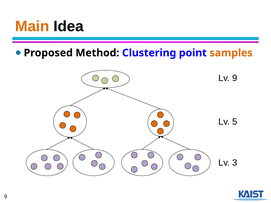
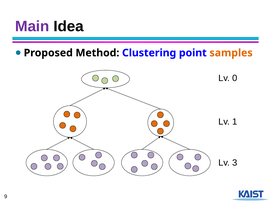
Main colour: orange -> purple
Lv 9: 9 -> 0
5: 5 -> 1
